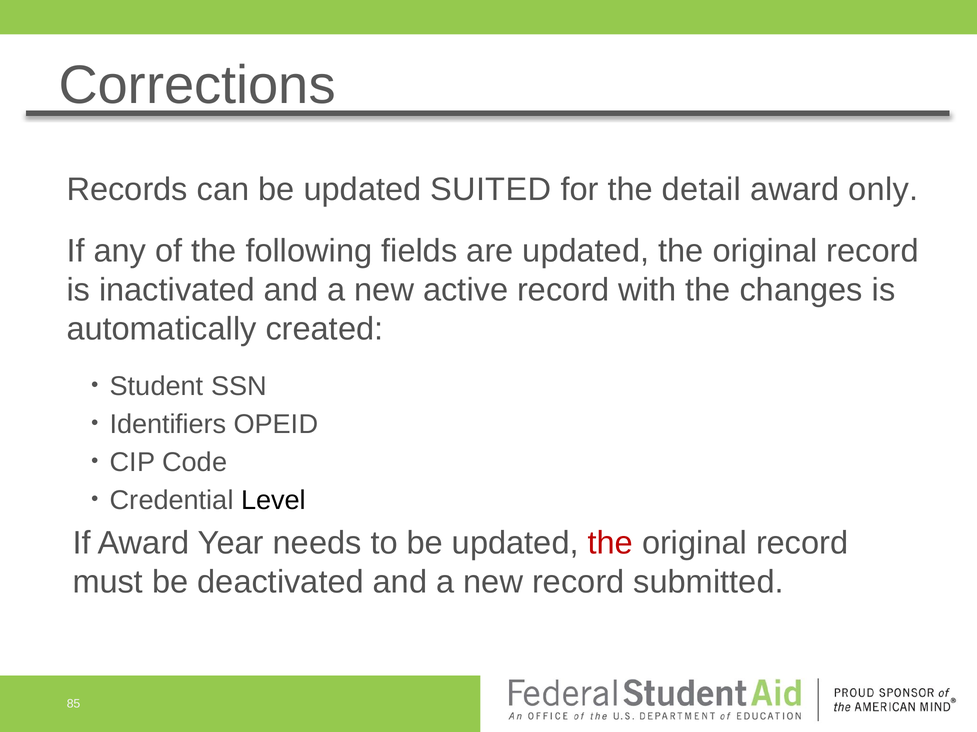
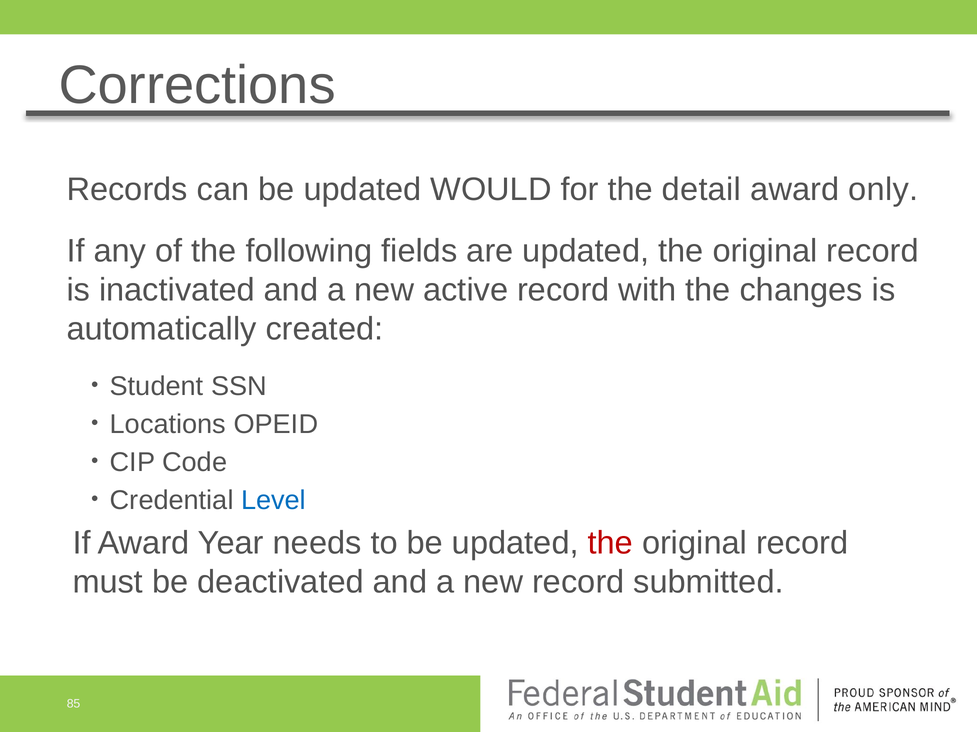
SUITED: SUITED -> WOULD
Identifiers: Identifiers -> Locations
Level colour: black -> blue
